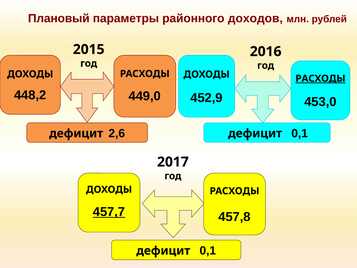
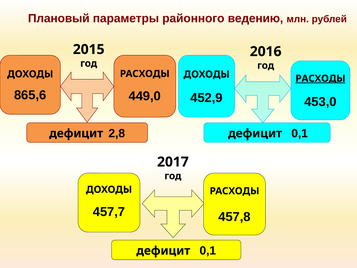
доходов: доходов -> ведению
448,2: 448,2 -> 865,6
2,6: 2,6 -> 2,8
457,7 underline: present -> none
